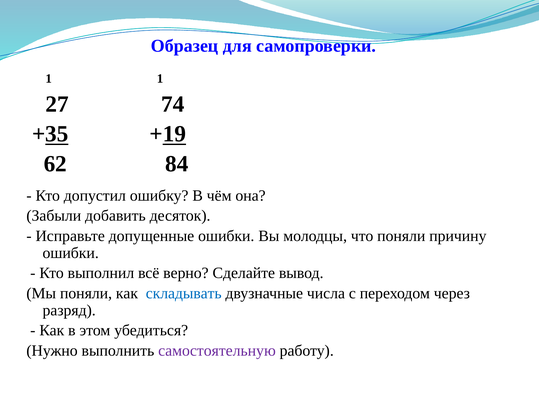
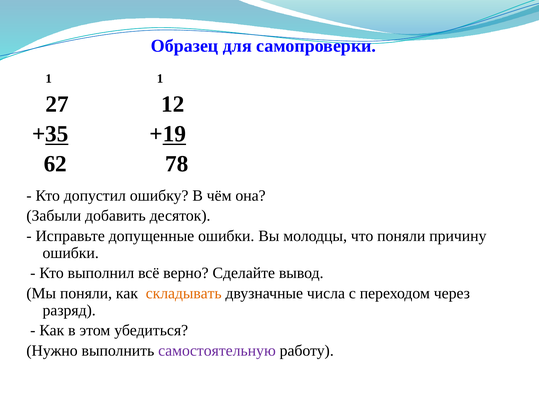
74: 74 -> 12
84: 84 -> 78
складывать colour: blue -> orange
